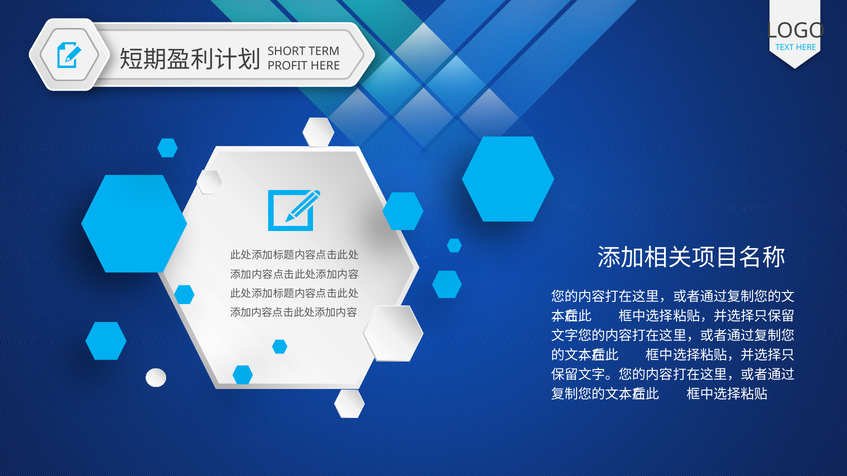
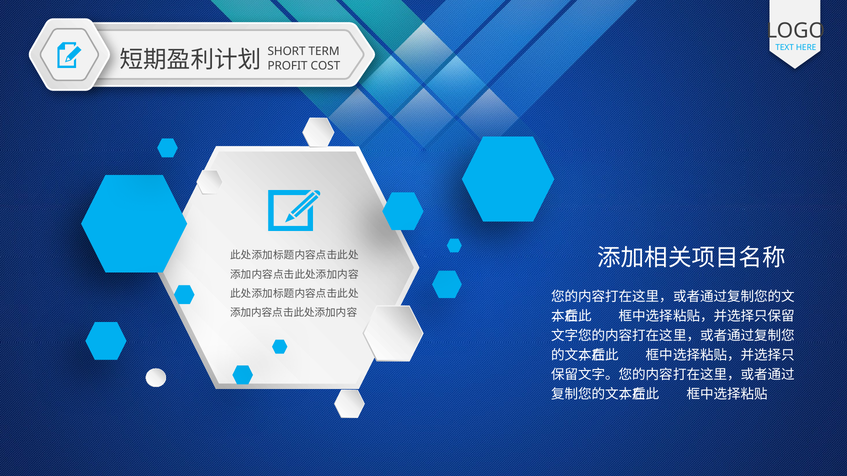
PROFIT HERE: HERE -> COST
